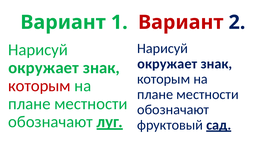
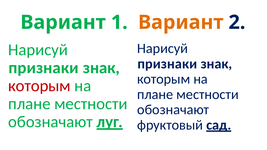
Вариант at (181, 22) colour: red -> orange
окружает at (167, 64): окружает -> признаки
окружает at (44, 68): окружает -> признаки
